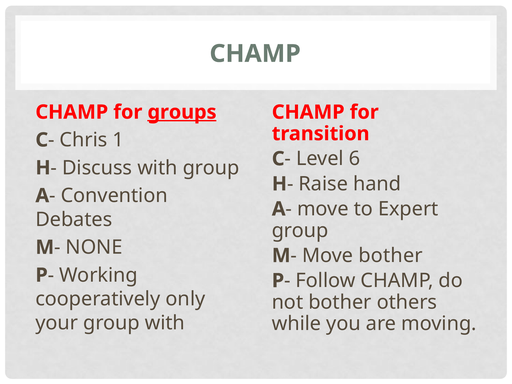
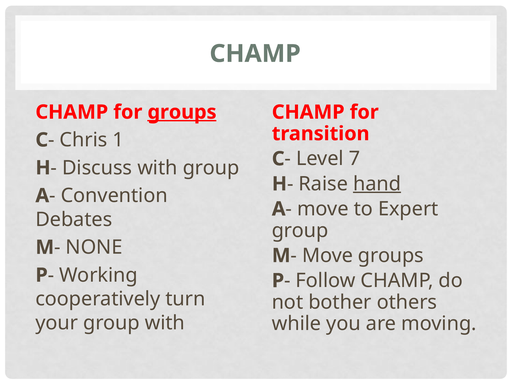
6: 6 -> 7
hand underline: none -> present
Move bother: bother -> groups
only: only -> turn
